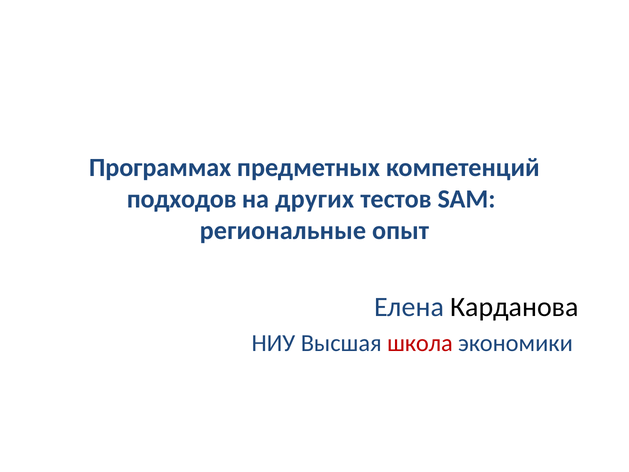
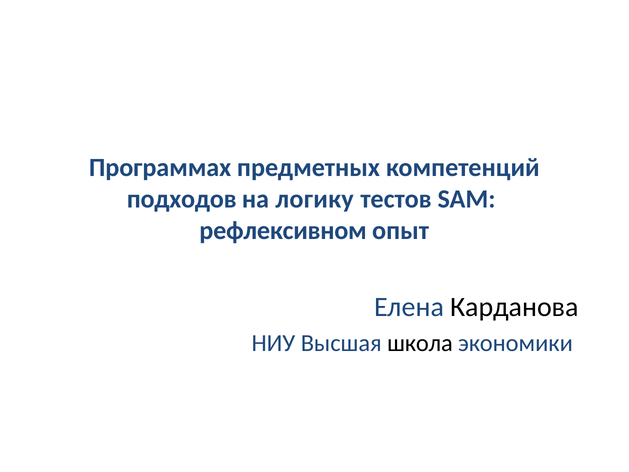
других: других -> логику
региональные: региональные -> рефлексивном
школа colour: red -> black
